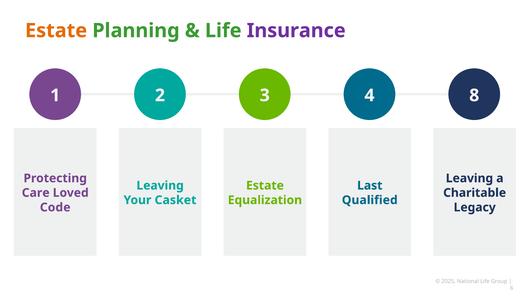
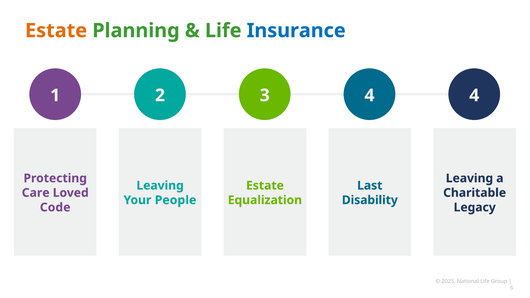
Insurance colour: purple -> blue
3 8: 8 -> 4
Casket: Casket -> People
Qualified: Qualified -> Disability
